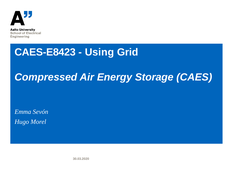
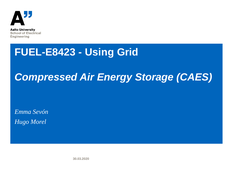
CAES-E8423: CAES-E8423 -> FUEL-E8423
